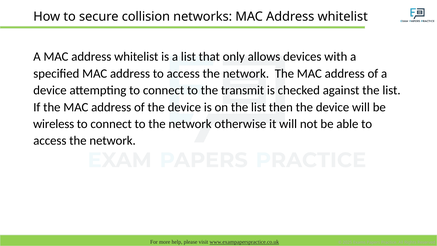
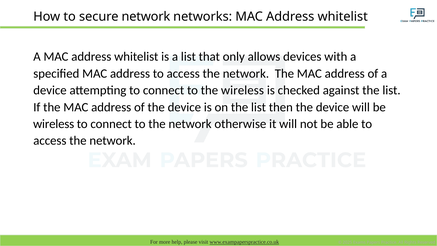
secure collision: collision -> network
the transmit: transmit -> wireless
